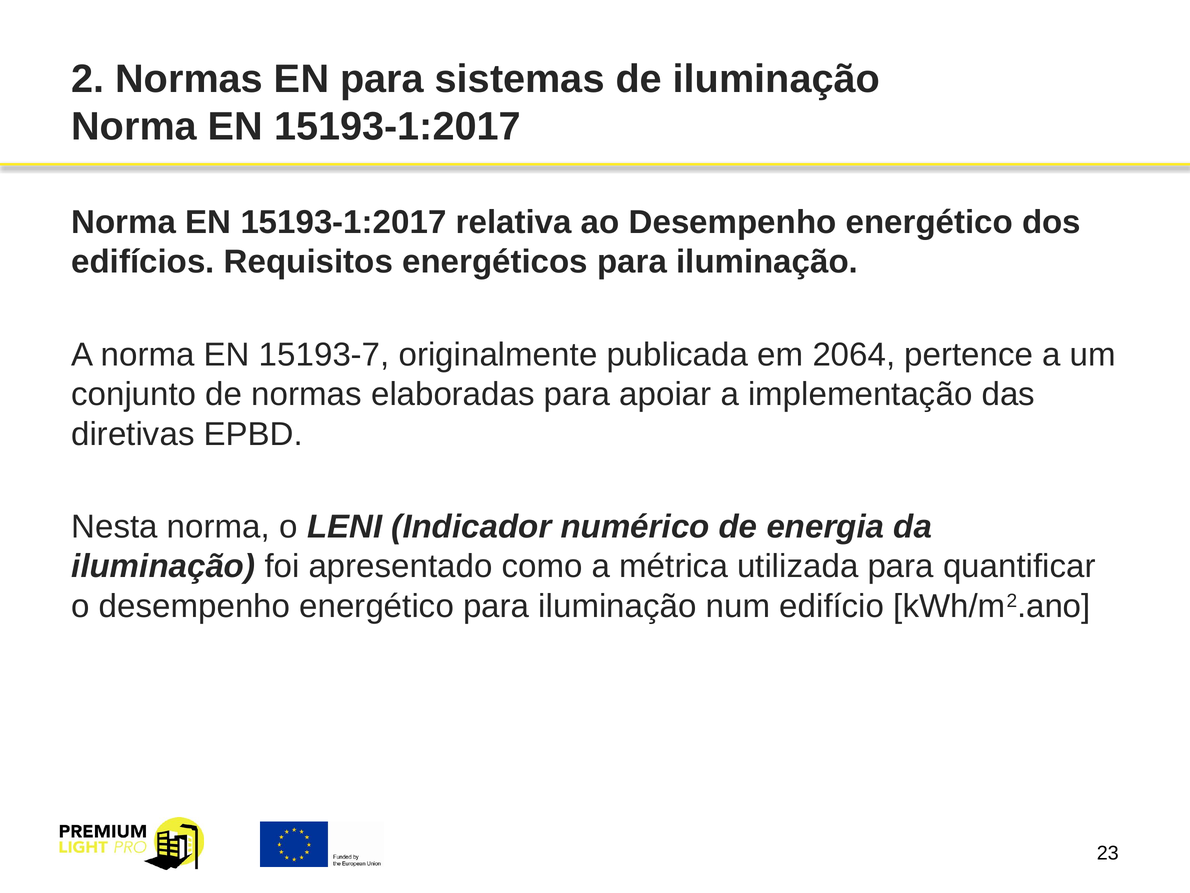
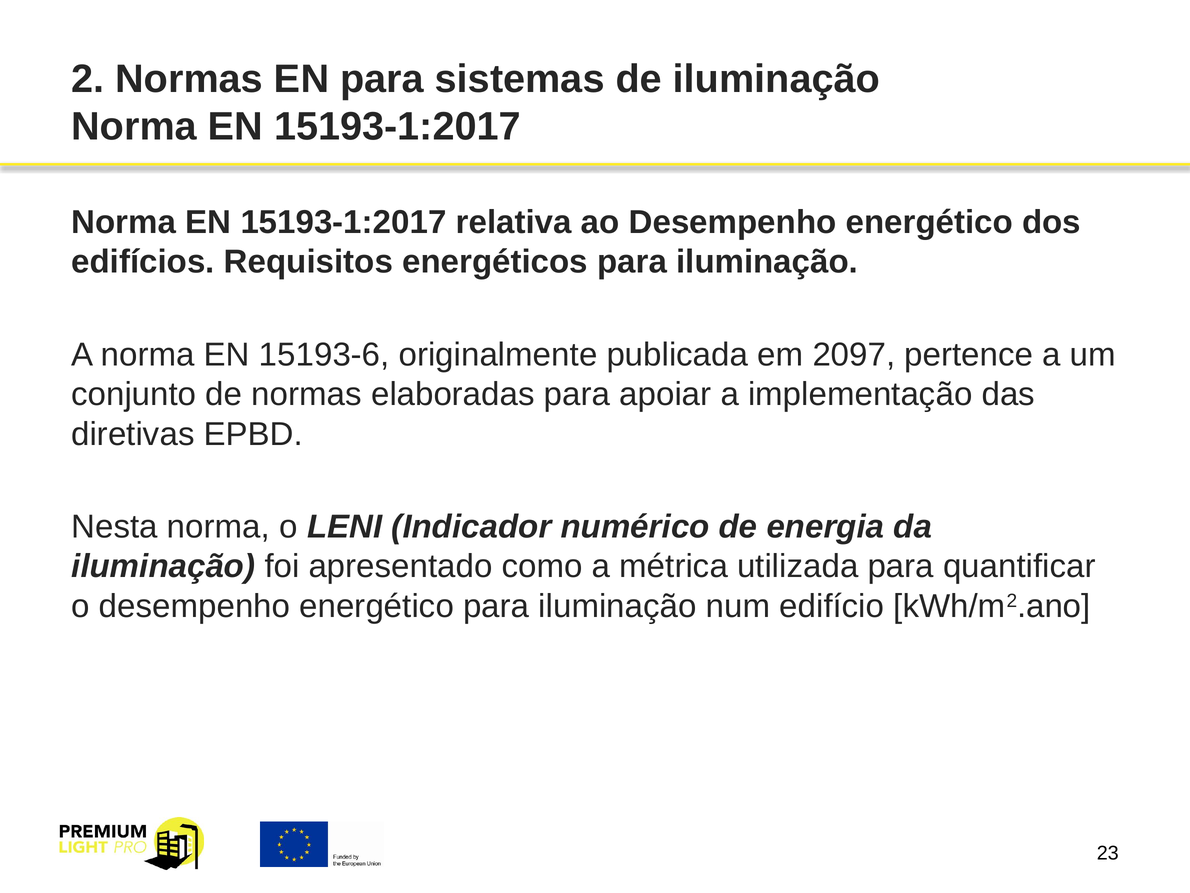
15193-7: 15193-7 -> 15193-6
2064: 2064 -> 2097
